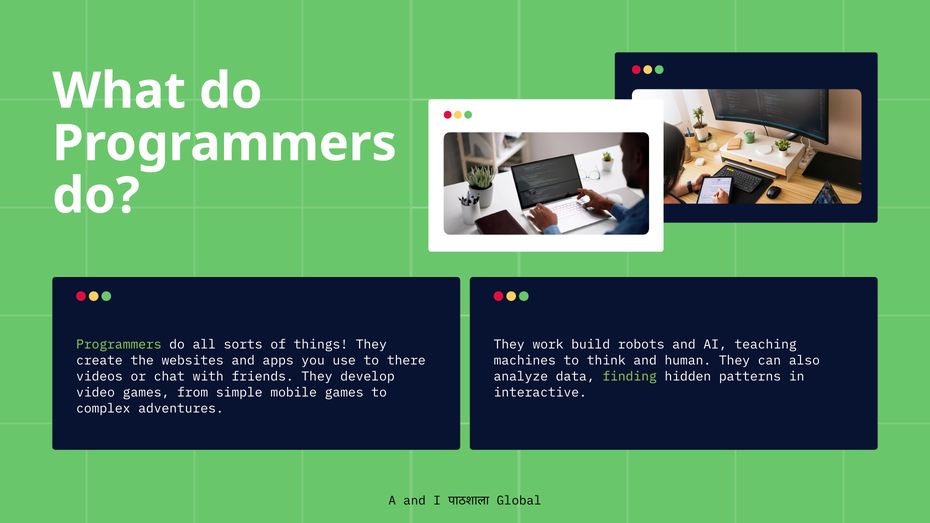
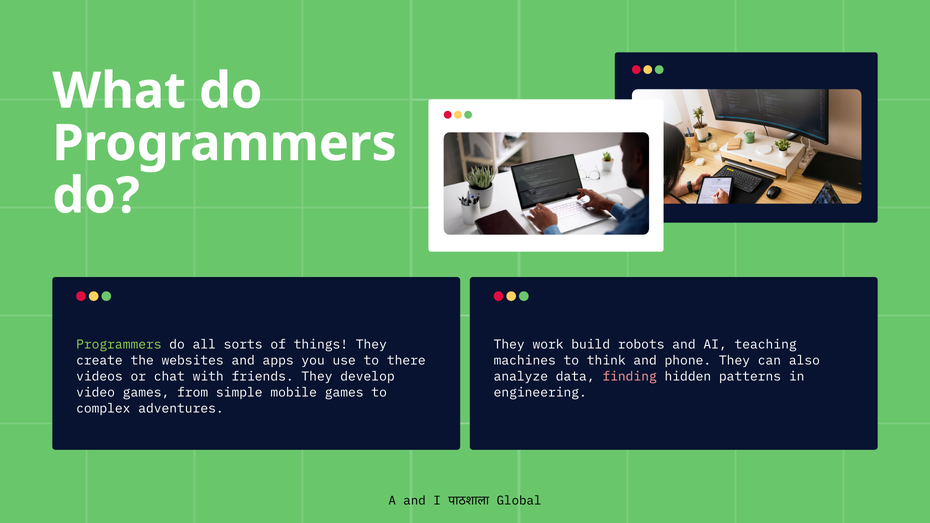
human: human -> phone
finding colour: light green -> pink
interactive: interactive -> engineering
